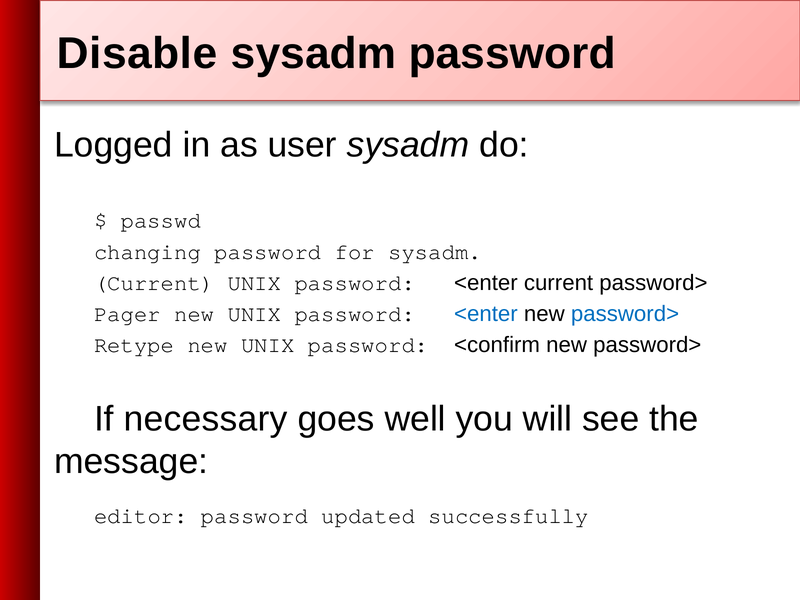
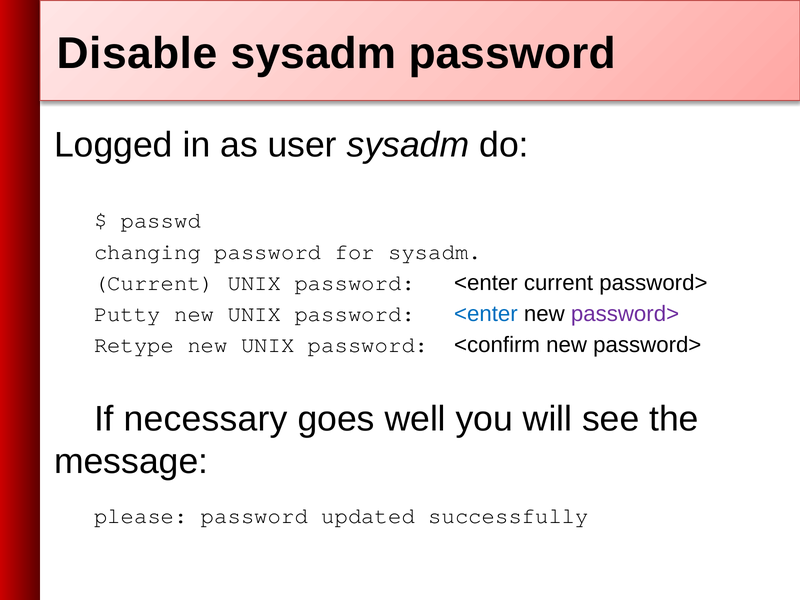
Pager: Pager -> Putty
password> at (625, 314) colour: blue -> purple
editor: editor -> please
